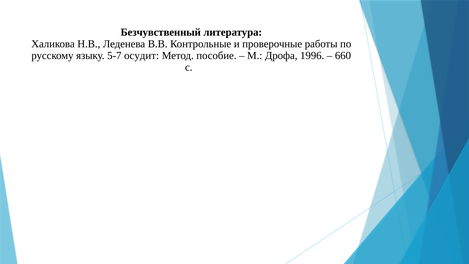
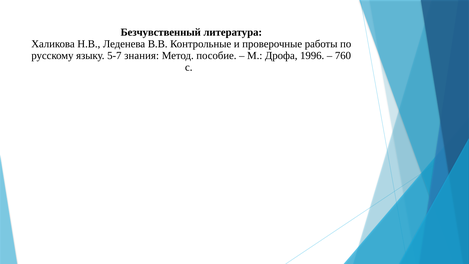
осудит: осудит -> знания
660: 660 -> 760
